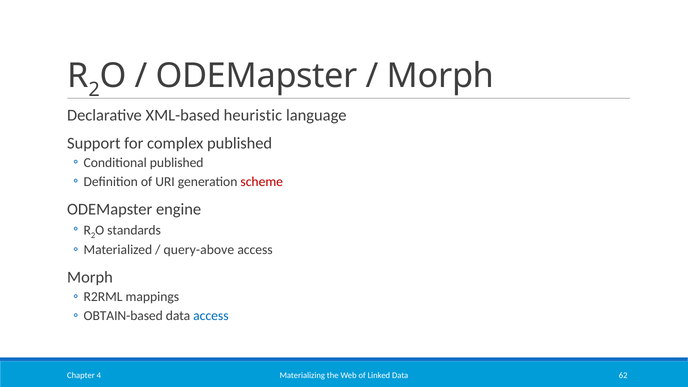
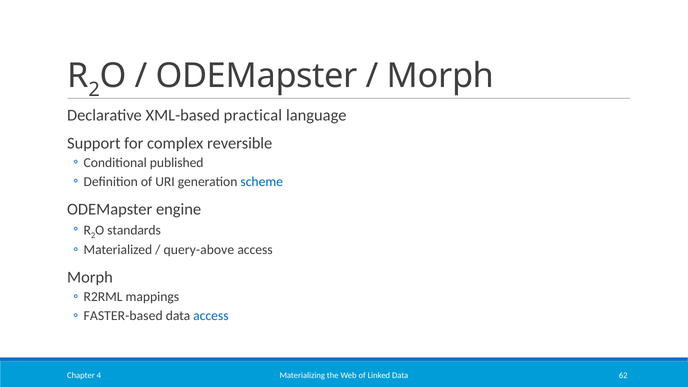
heuristic: heuristic -> practical
complex published: published -> reversible
scheme colour: red -> blue
OBTAIN-based: OBTAIN-based -> FASTER-based
